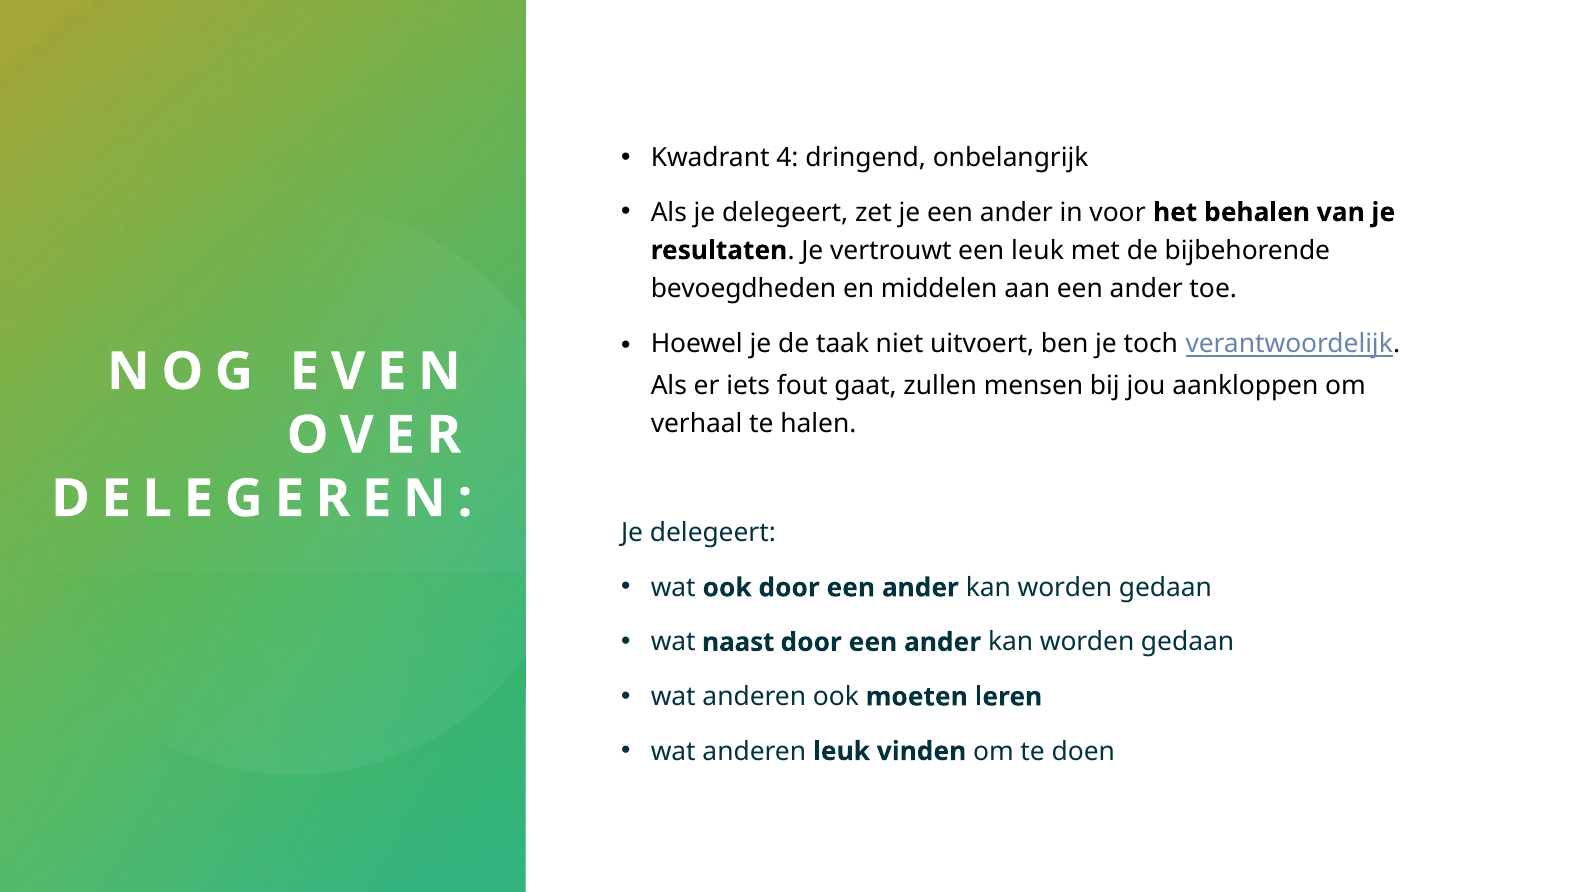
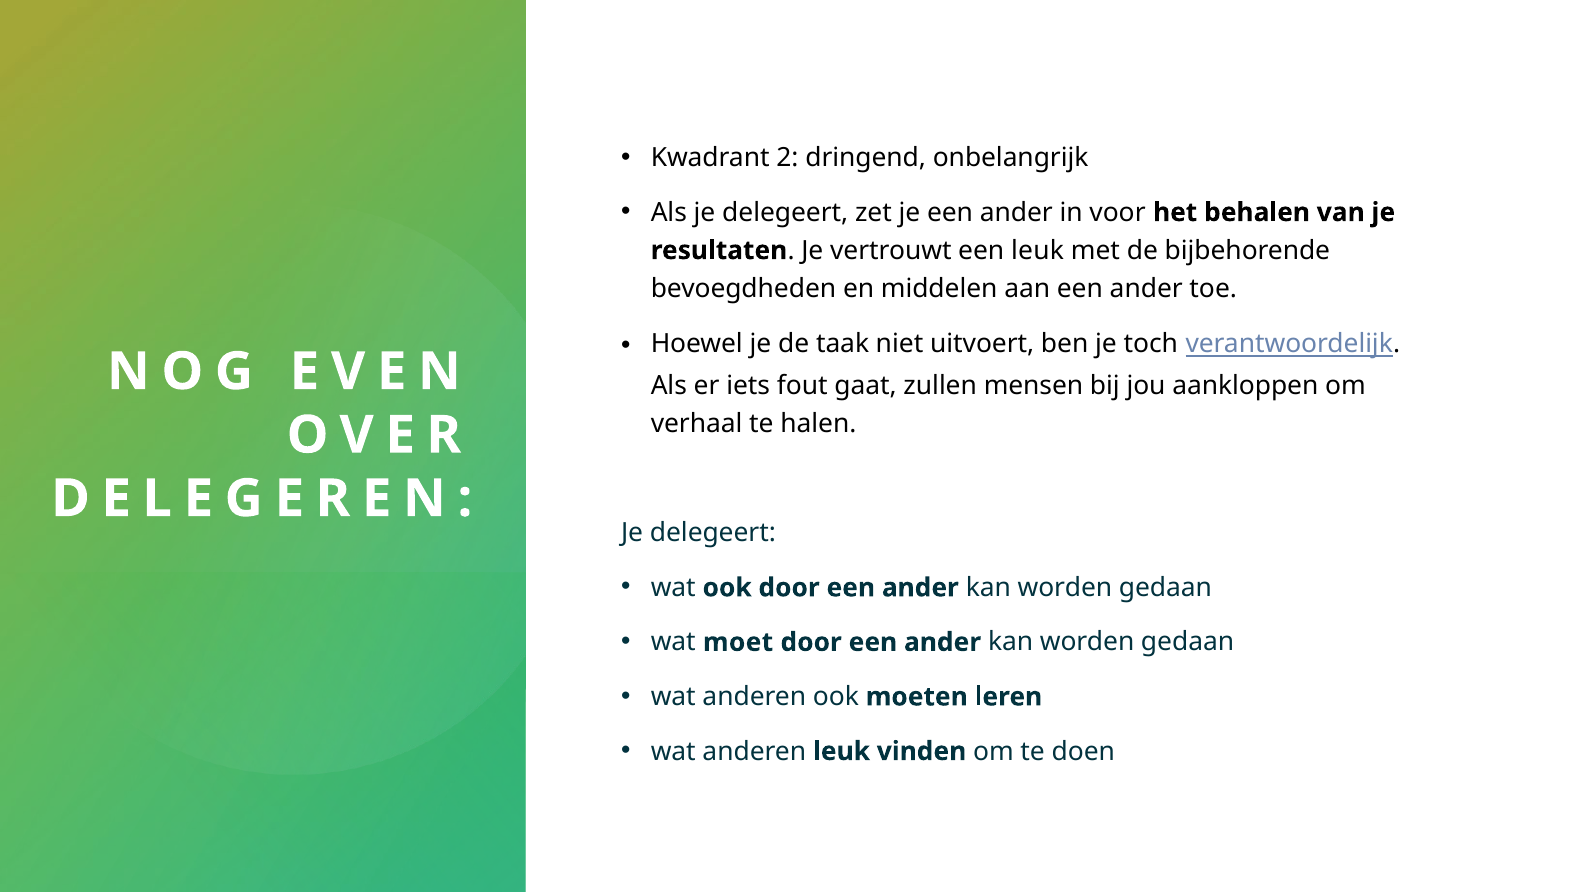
4: 4 -> 2
naast: naast -> moet
